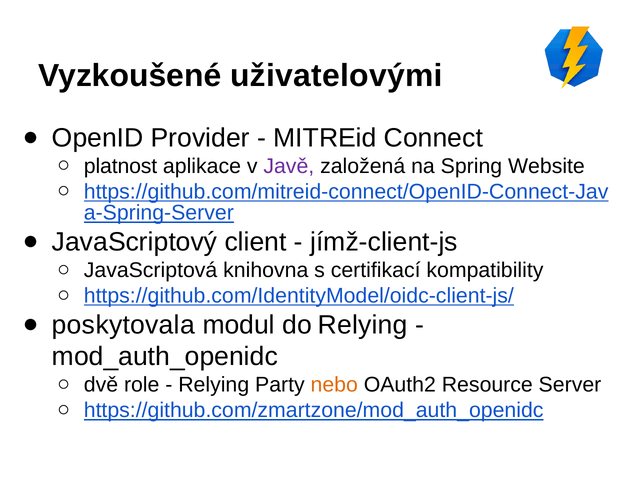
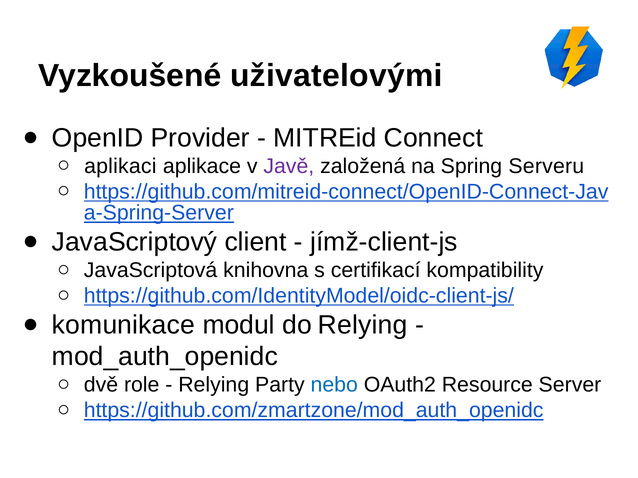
platnost: platnost -> aplikaci
Website: Website -> Serveru
poskytovala: poskytovala -> komunikace
nebo colour: orange -> blue
